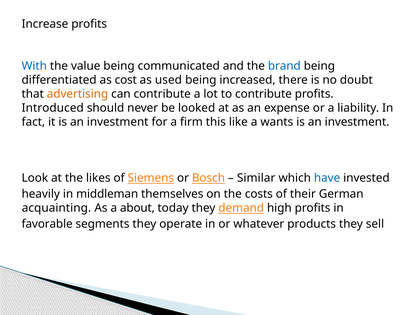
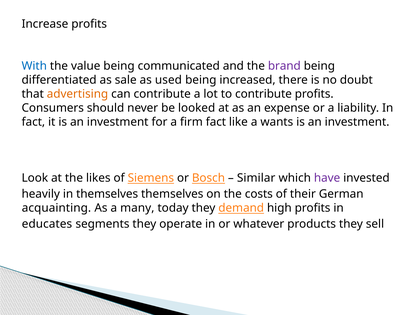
brand colour: blue -> purple
cost: cost -> sale
Introduced: Introduced -> Consumers
firm this: this -> fact
have colour: blue -> purple
in middleman: middleman -> themselves
about: about -> many
favorable: favorable -> educates
